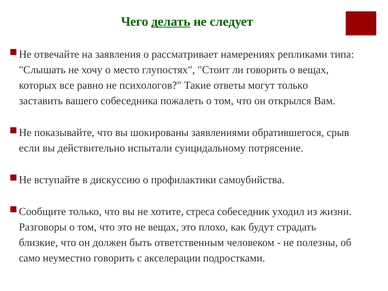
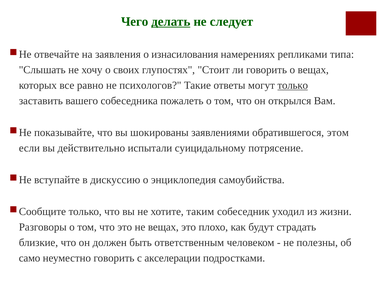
рассматривает: рассматривает -> изнасилования
место: место -> своих
только at (293, 85) underline: none -> present
срыв: срыв -> этом
профилактики: профилактики -> энциклопедия
стреса: стреса -> таким
